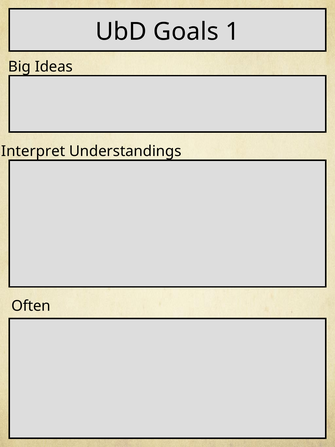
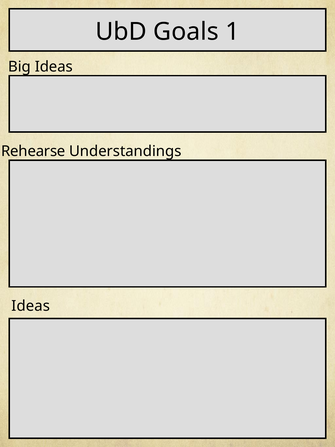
Interpret: Interpret -> Rehearse
Often at (31, 306): Often -> Ideas
